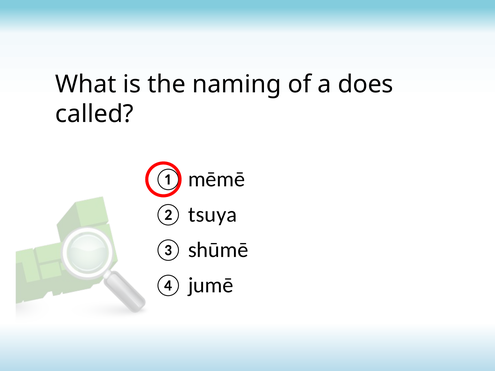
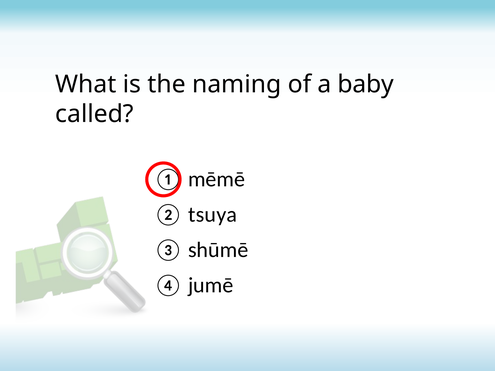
does: does -> baby
